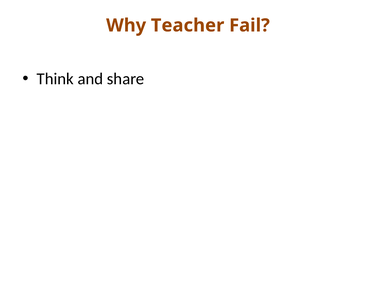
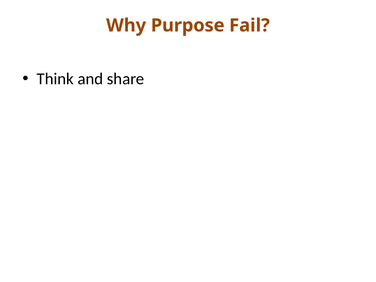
Teacher: Teacher -> Purpose
